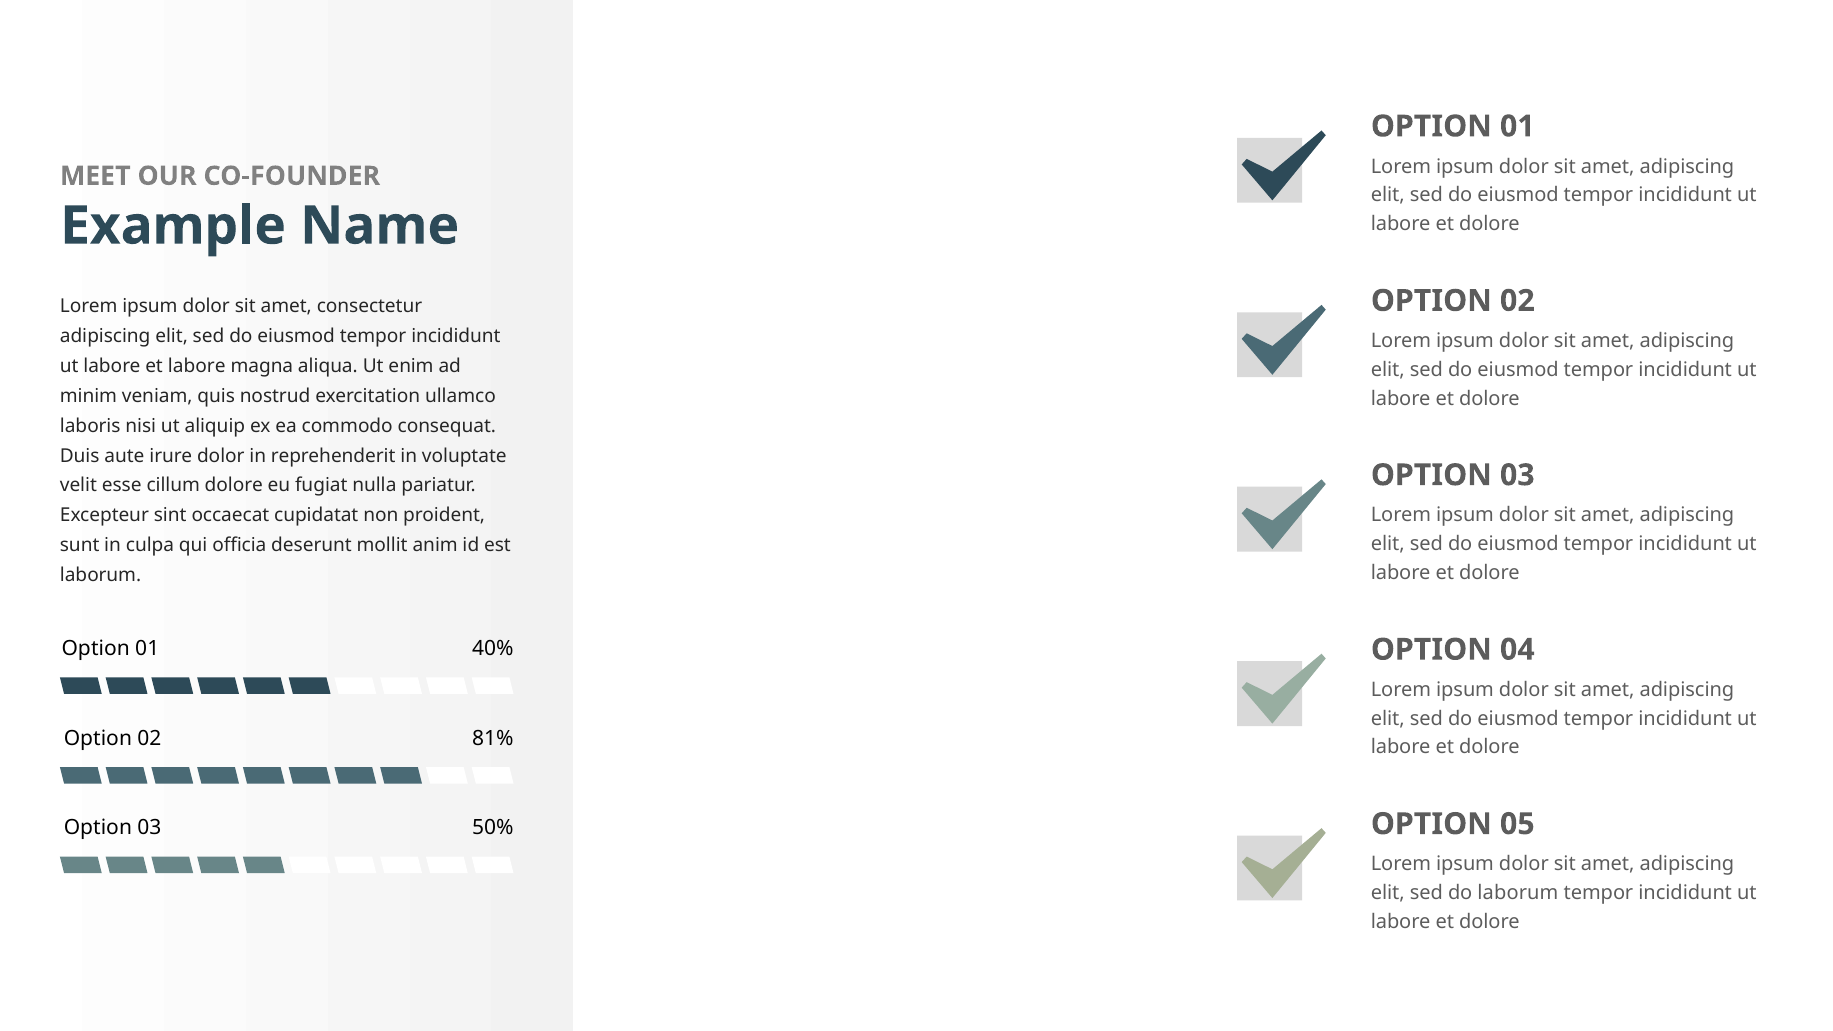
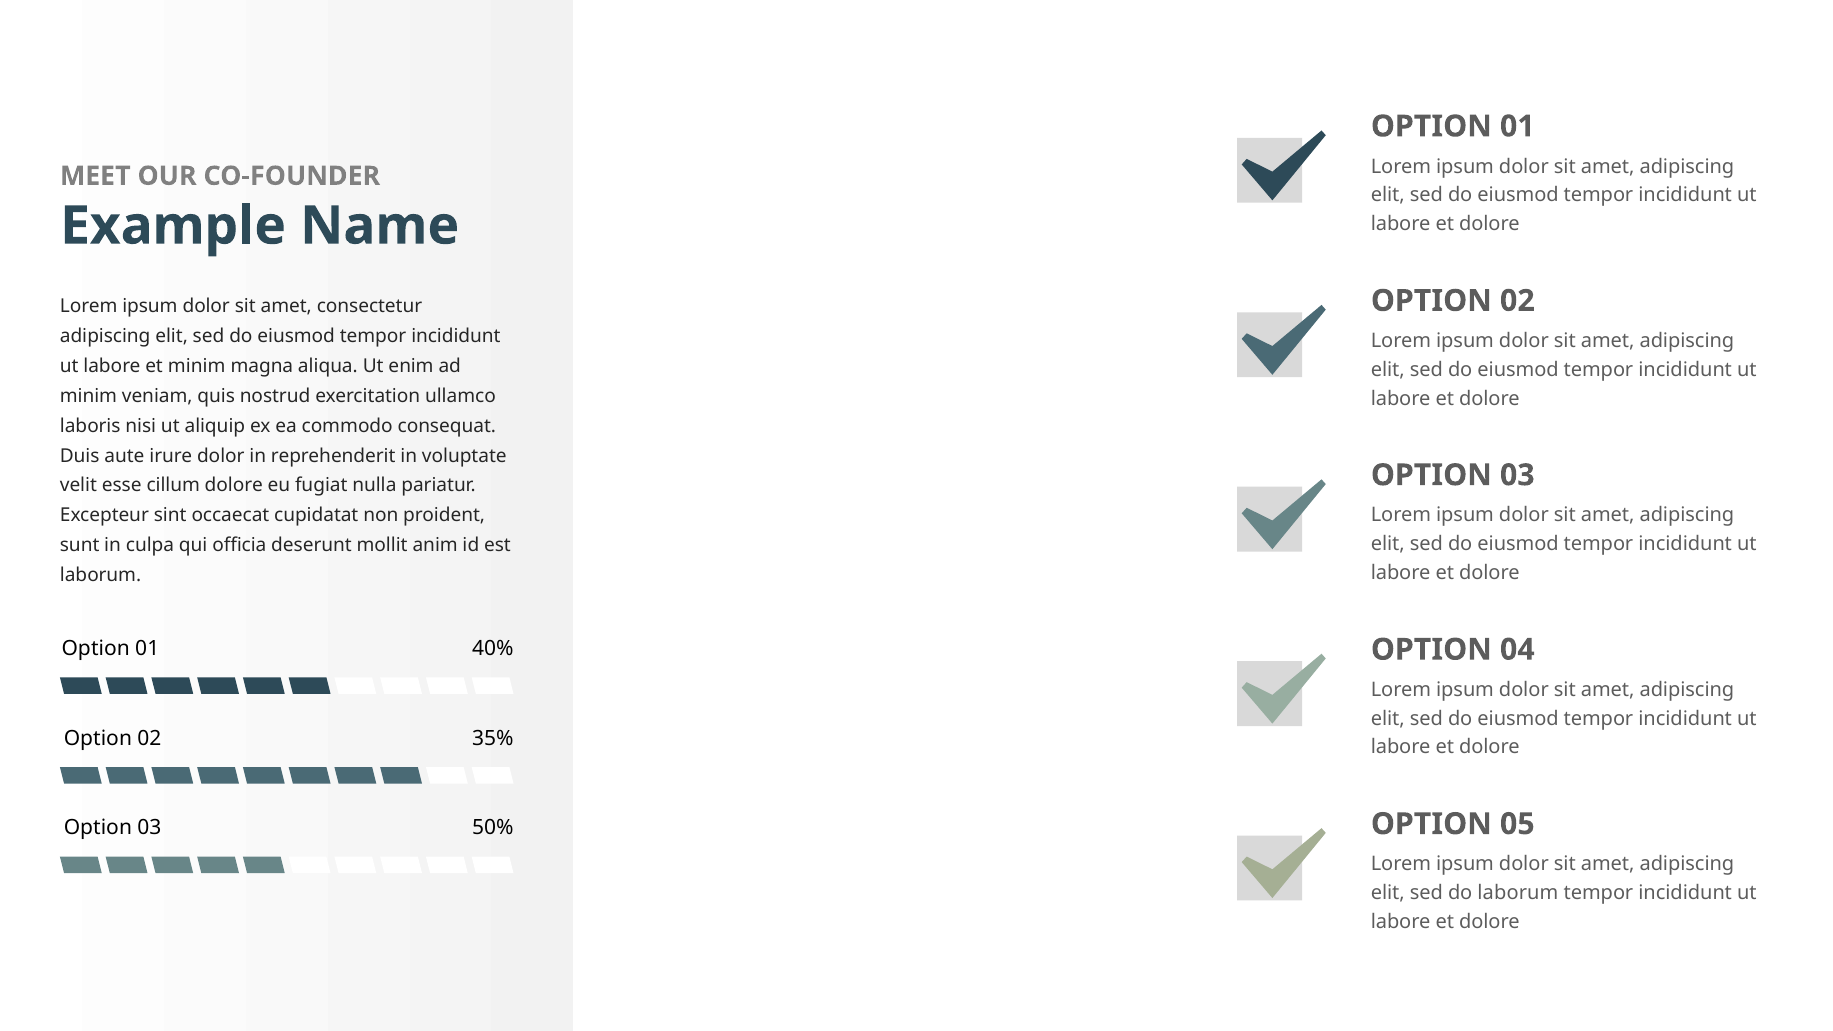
et labore: labore -> minim
81%: 81% -> 35%
